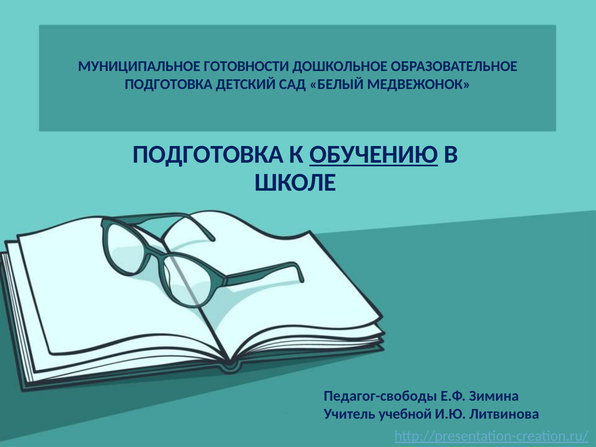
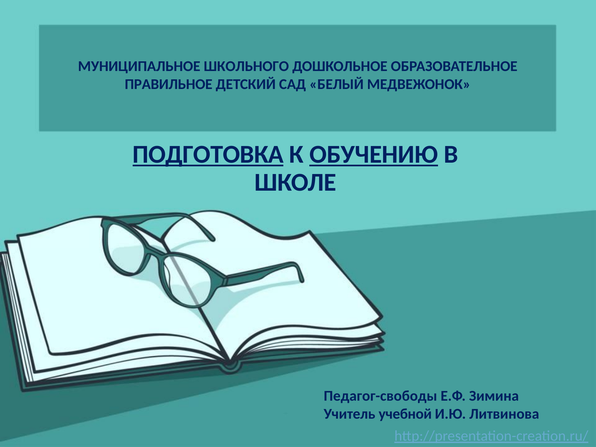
ГОТОВНОСТИ: ГОТОВНОСТИ -> ШКОЛЬНОГО
ПОДГОТОВКА at (169, 84): ПОДГОТОВКА -> ПРАВИЛЬНОЕ
ПОДГОТОВКА at (208, 155) underline: none -> present
